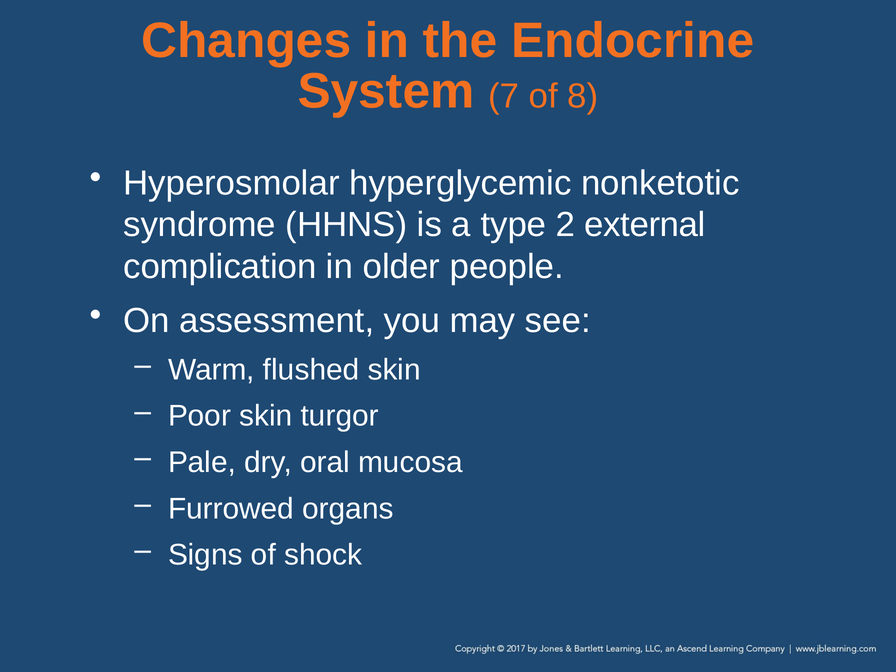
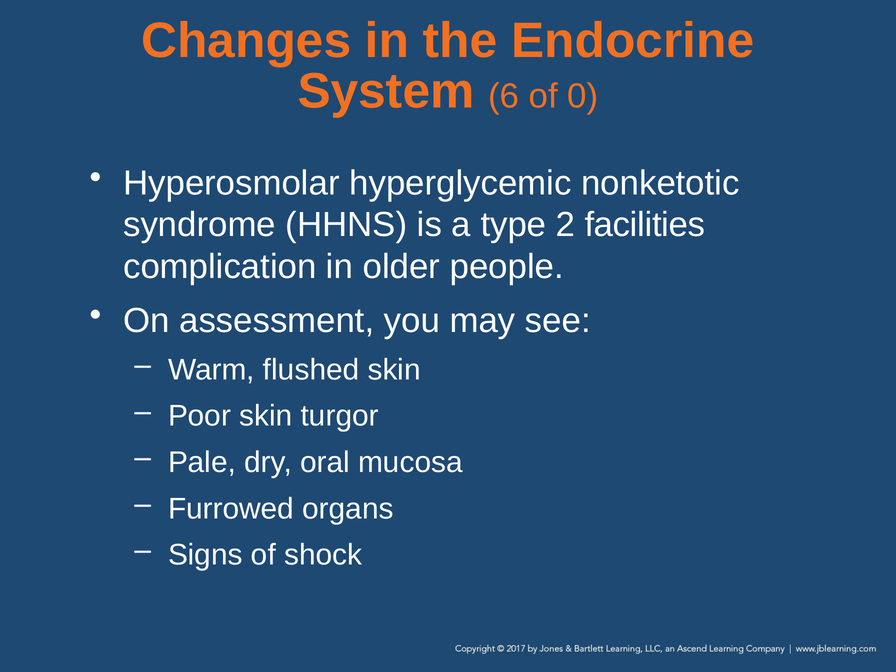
7: 7 -> 6
8: 8 -> 0
external: external -> facilities
